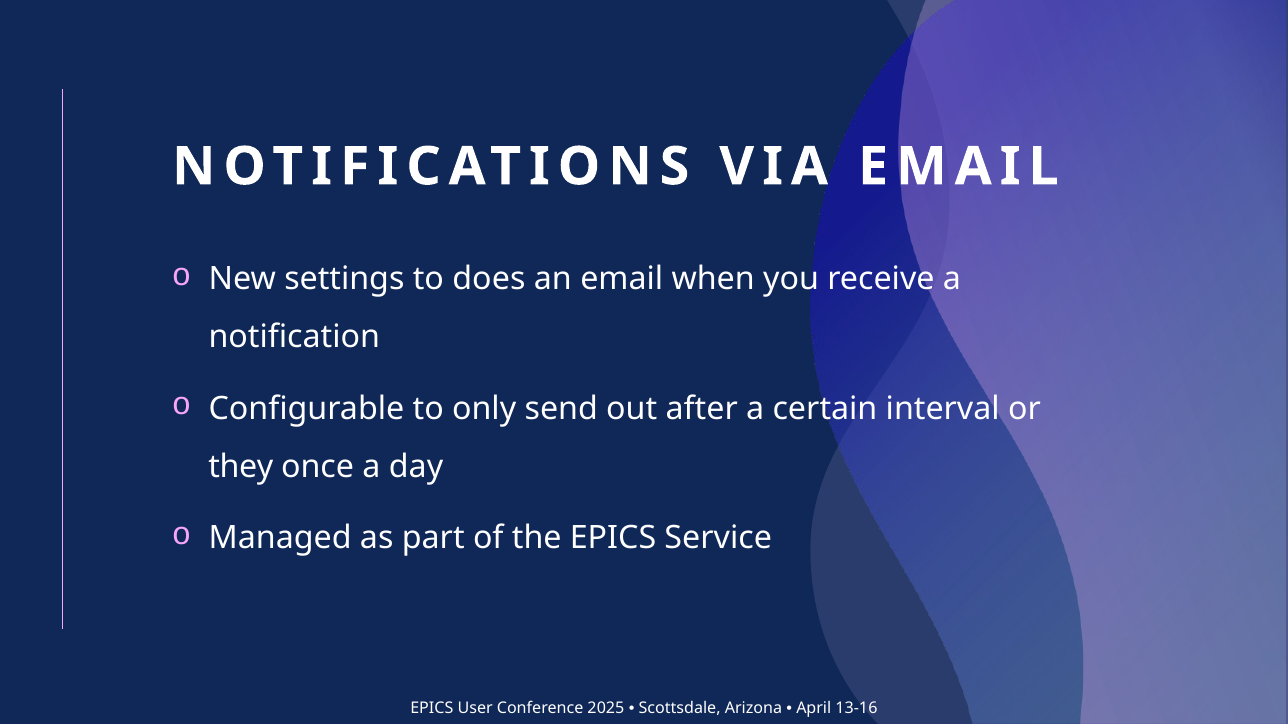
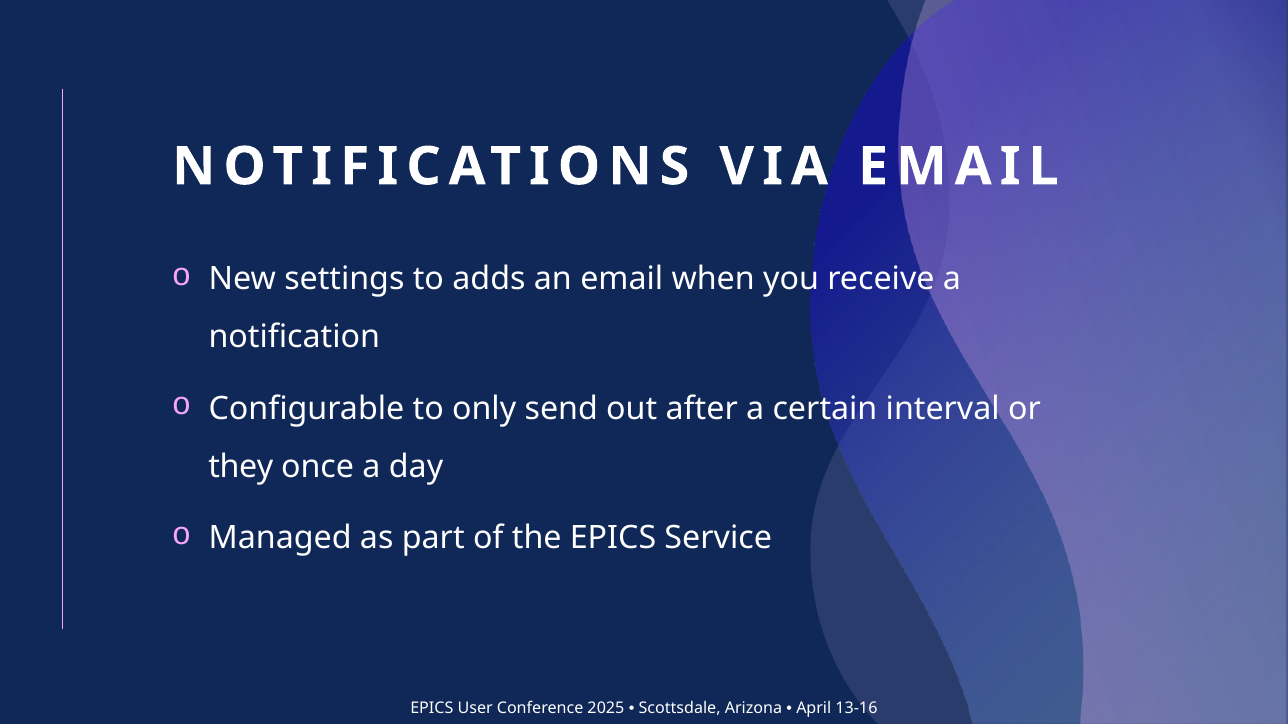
does: does -> adds
